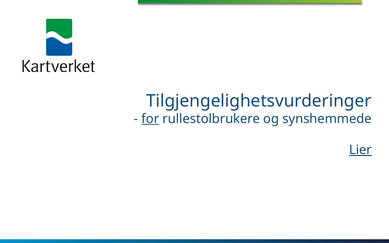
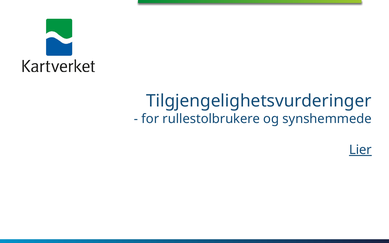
for underline: present -> none
